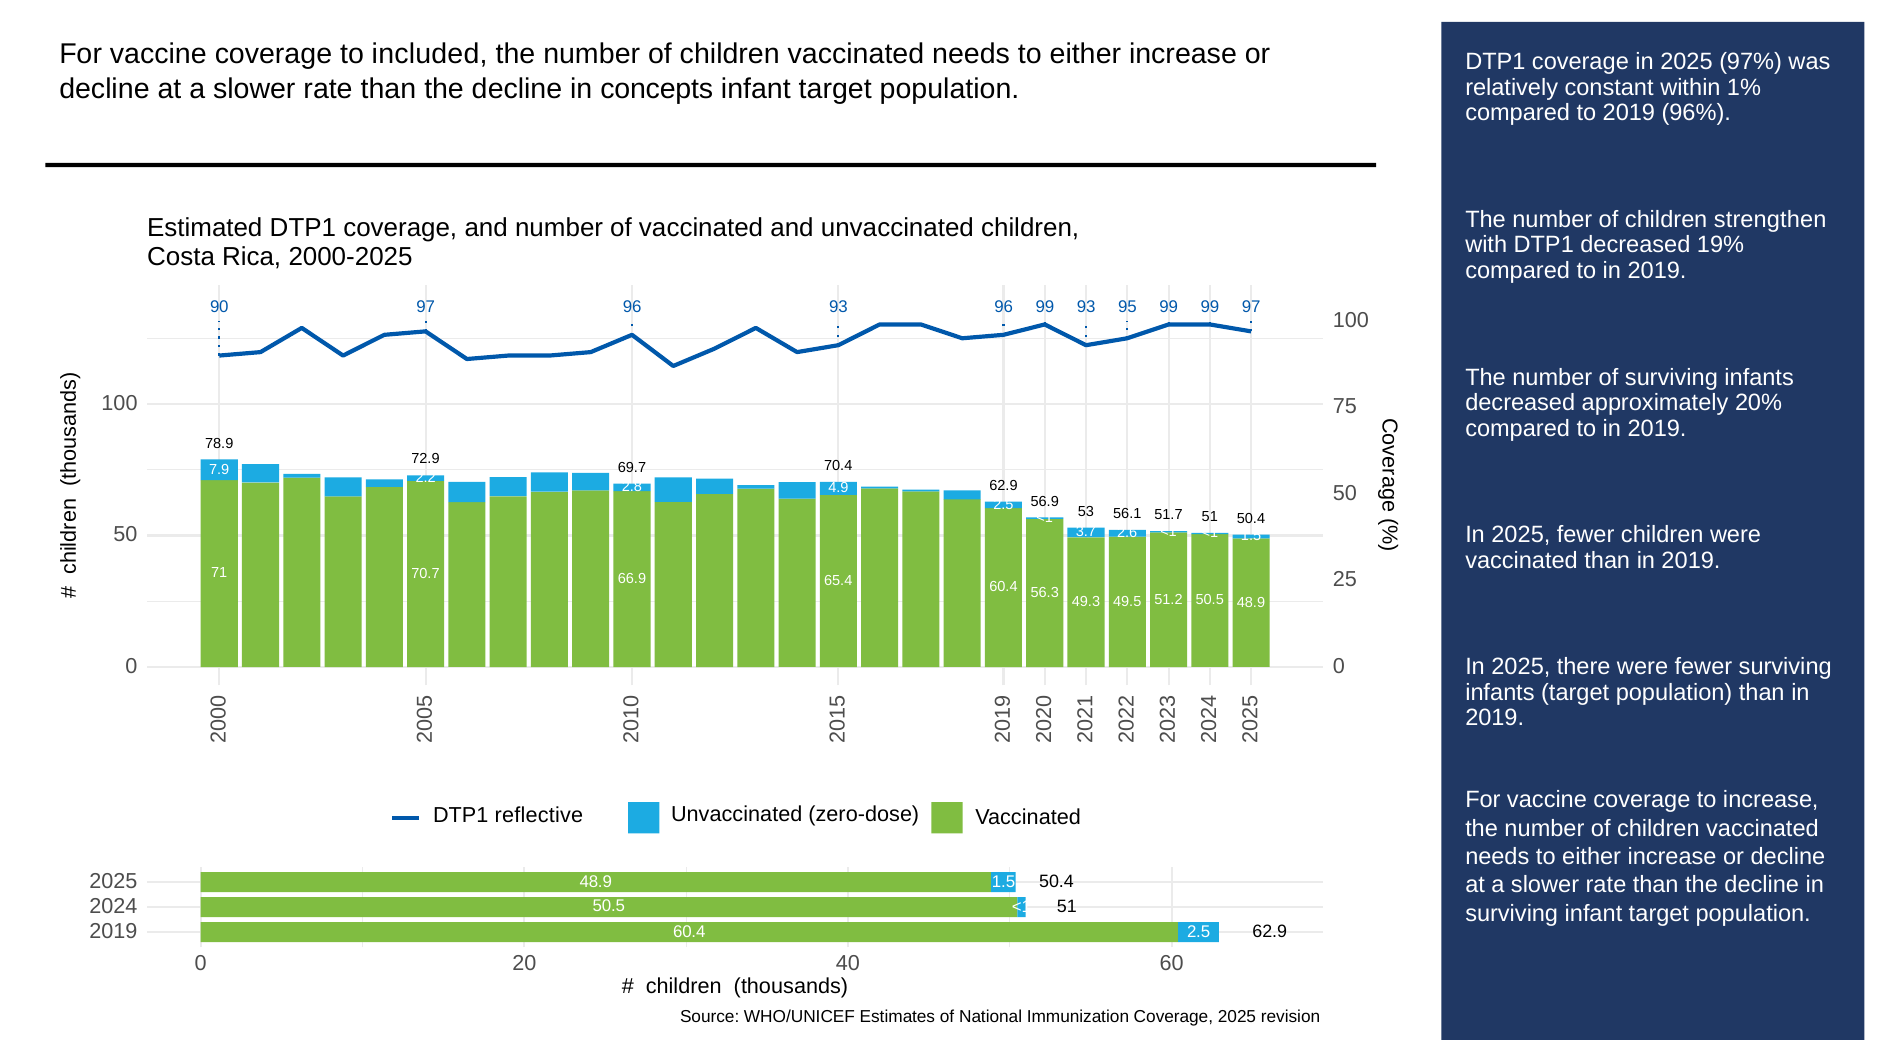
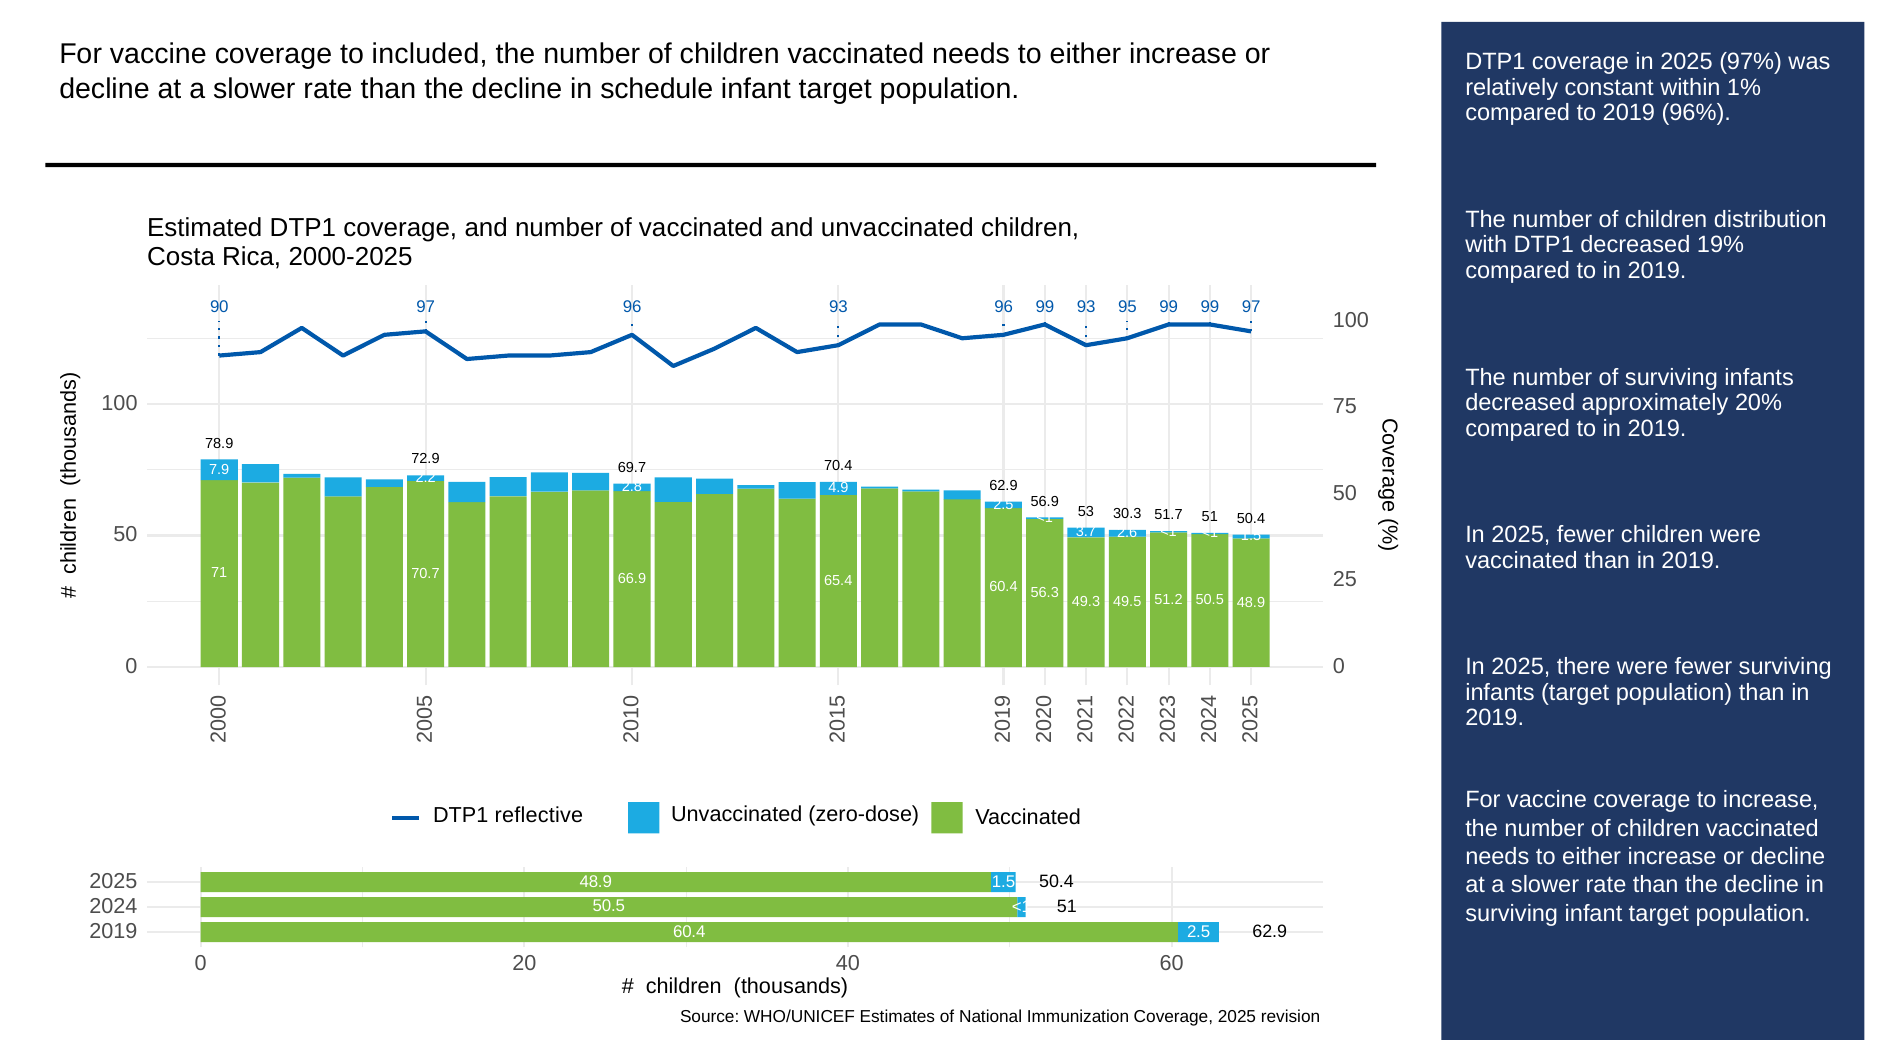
concepts: concepts -> schedule
strengthen: strengthen -> distribution
56.1: 56.1 -> 30.3
